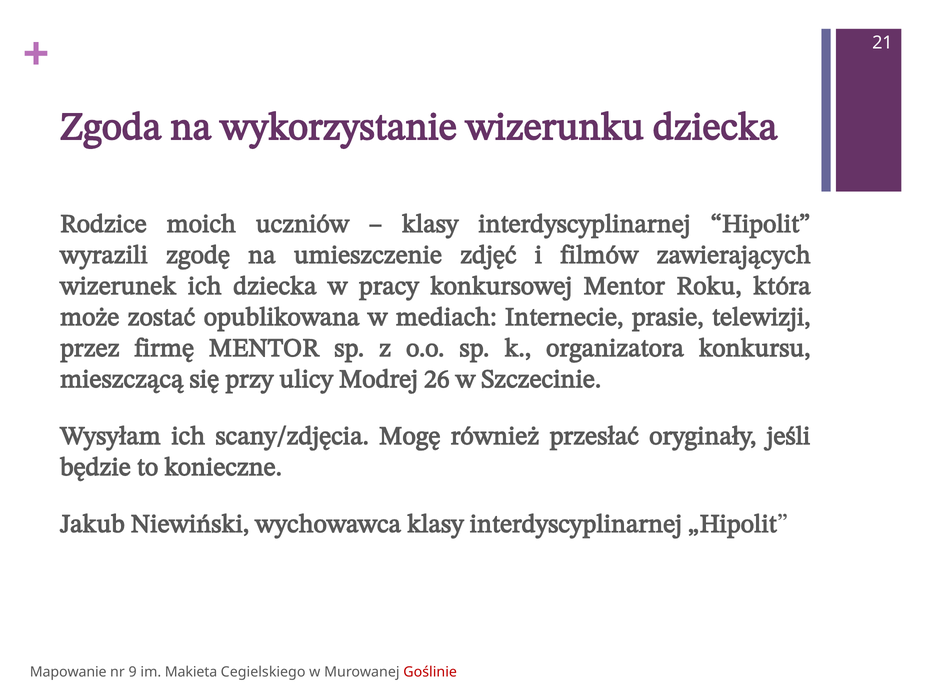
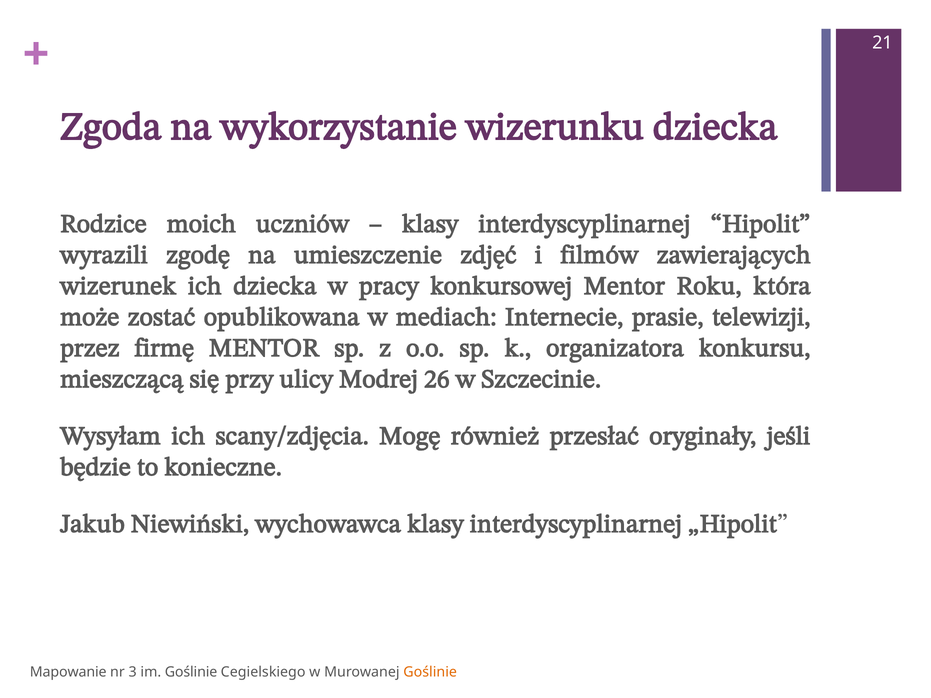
9: 9 -> 3
im Makieta: Makieta -> Goślinie
Goślinie at (430, 672) colour: red -> orange
